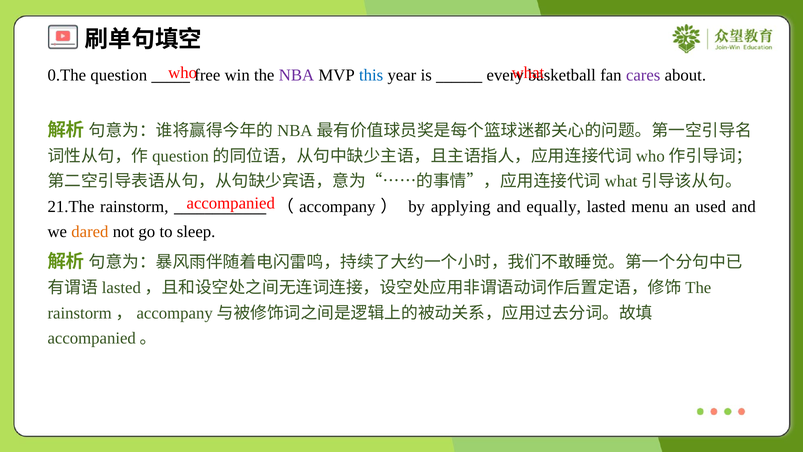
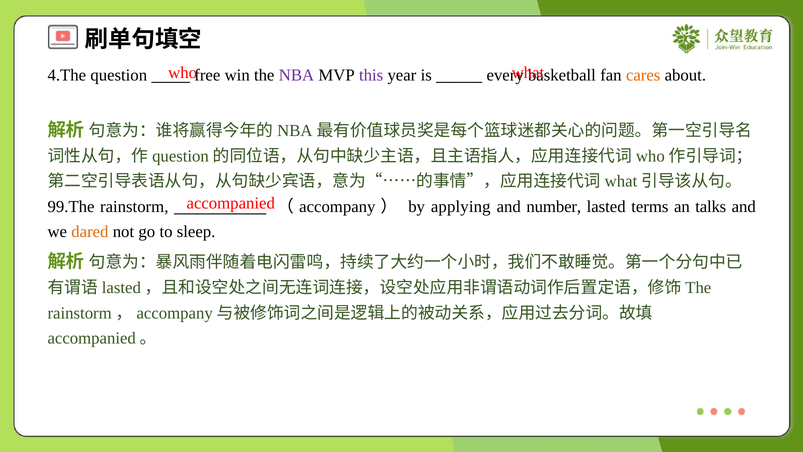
0.The: 0.The -> 4.The
this colour: blue -> purple
cares colour: purple -> orange
21.The: 21.The -> 99.The
equally: equally -> number
menu: menu -> terms
used: used -> talks
